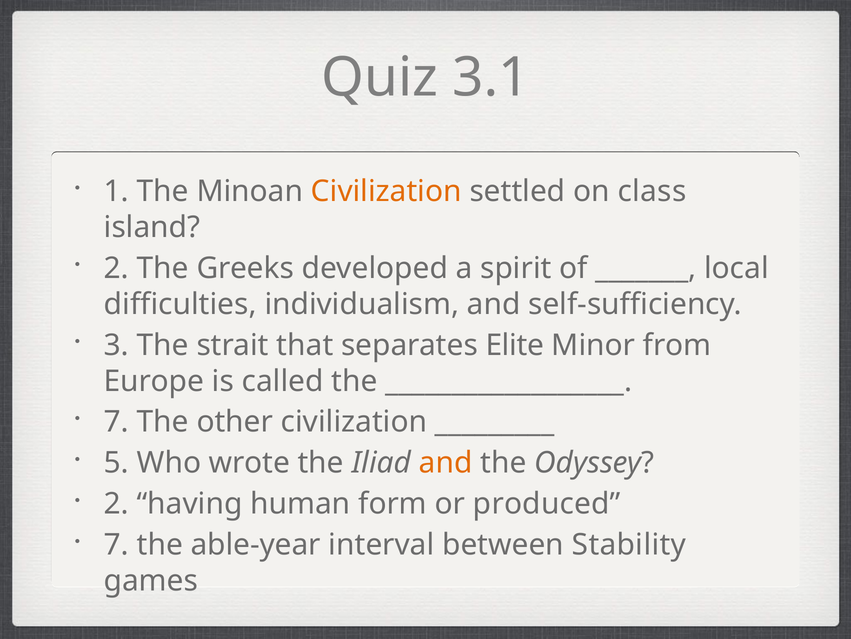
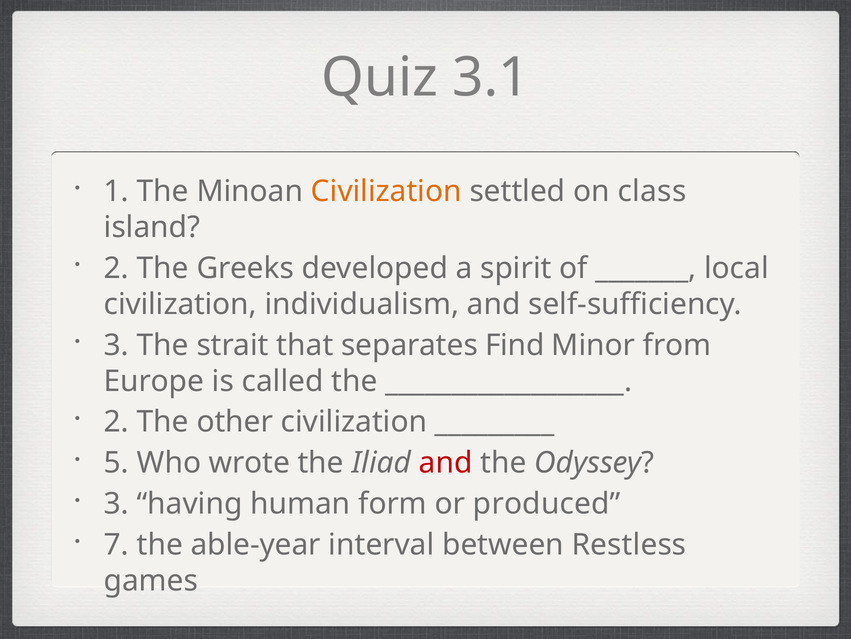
difficulties at (180, 304): difficulties -> civilization
Elite: Elite -> Find
7 at (116, 422): 7 -> 2
and at (446, 463) colour: orange -> red
2 at (116, 503): 2 -> 3
Stability: Stability -> Restless
